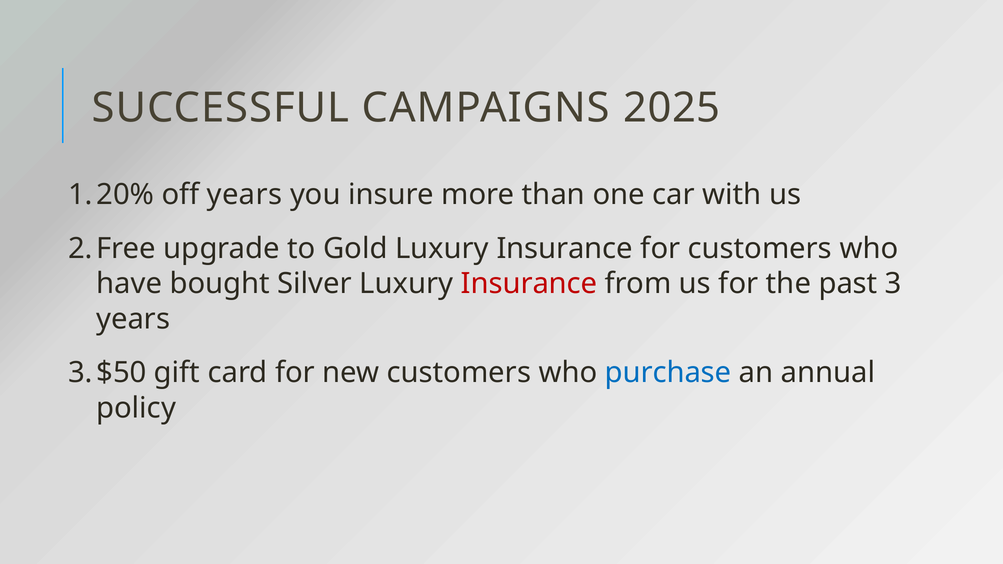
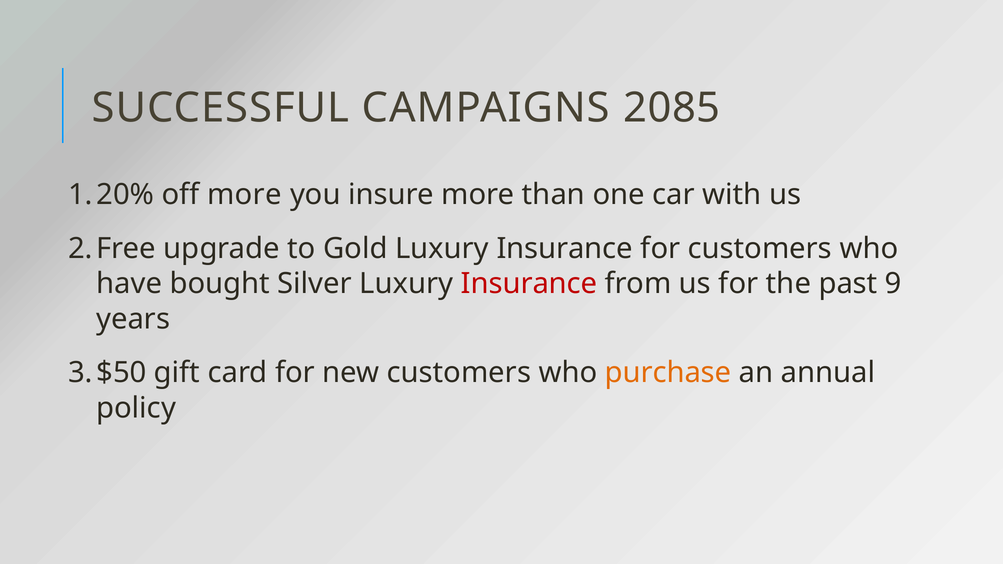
2025: 2025 -> 2085
off years: years -> more
3: 3 -> 9
purchase colour: blue -> orange
